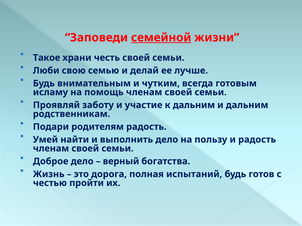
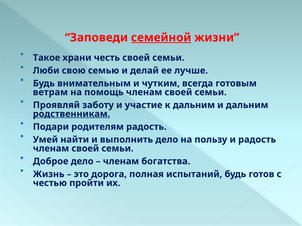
исламу: исламу -> ветрам
родственникам underline: none -> present
верный at (121, 162): верный -> членам
